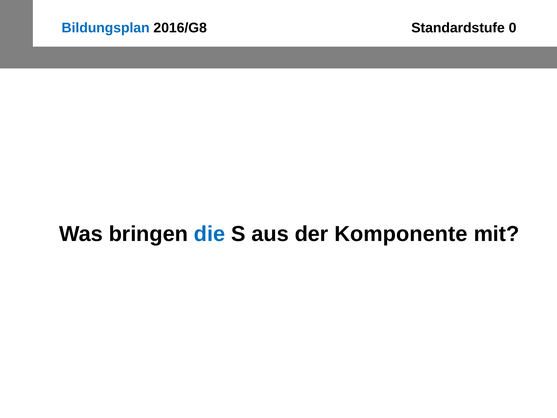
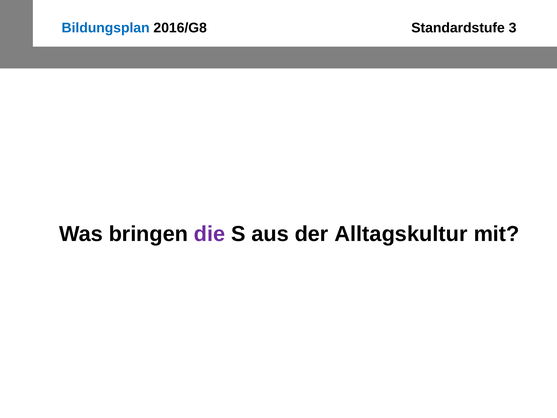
0: 0 -> 3
die colour: blue -> purple
Komponente: Komponente -> Alltagskultur
